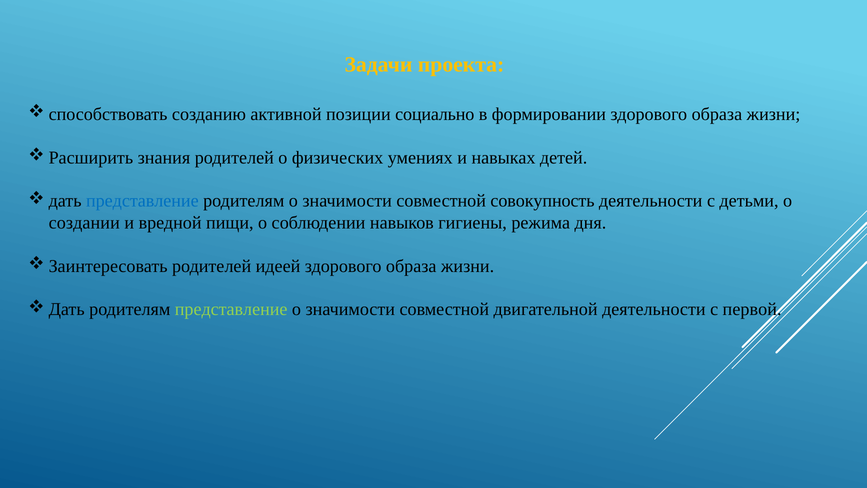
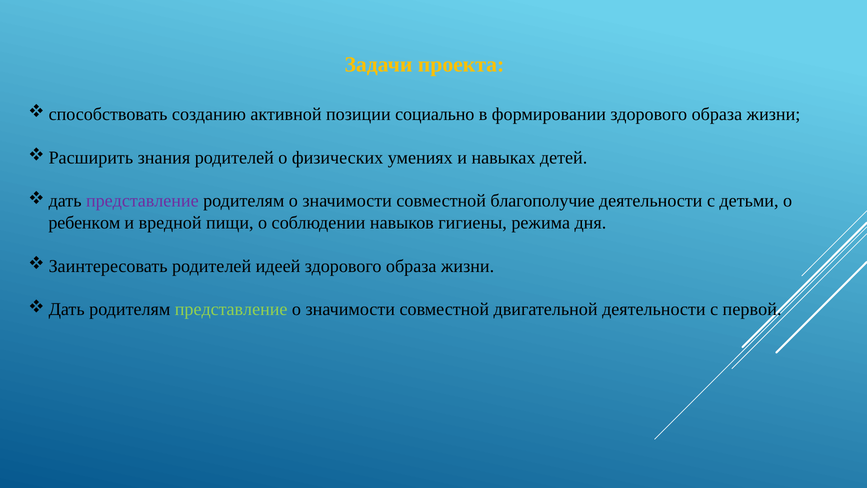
представление at (142, 201) colour: blue -> purple
совокупность: совокупность -> благополучие
создании: создании -> ребенком
